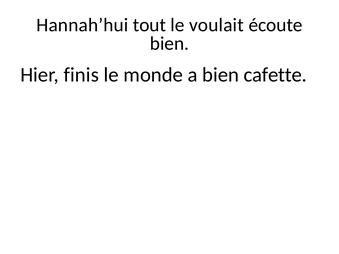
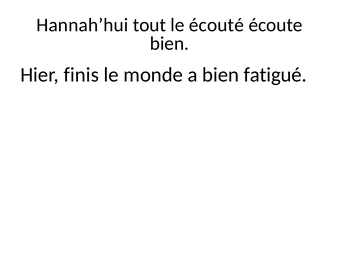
voulait: voulait -> écouté
cafette: cafette -> fatigué
